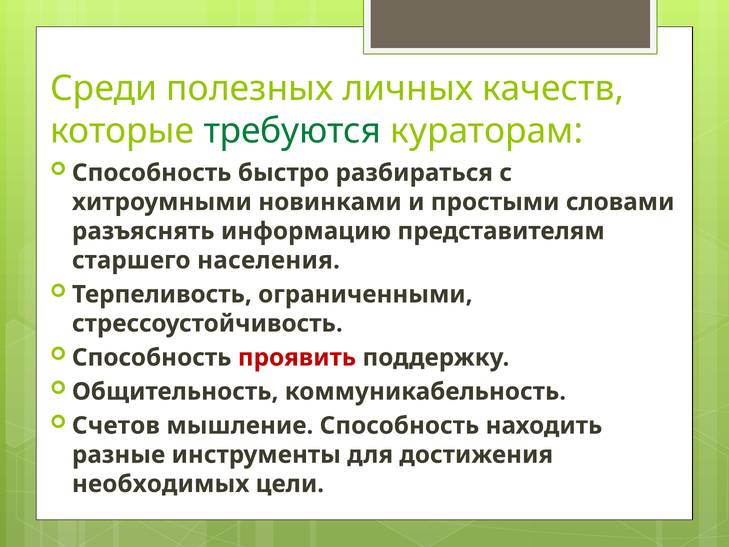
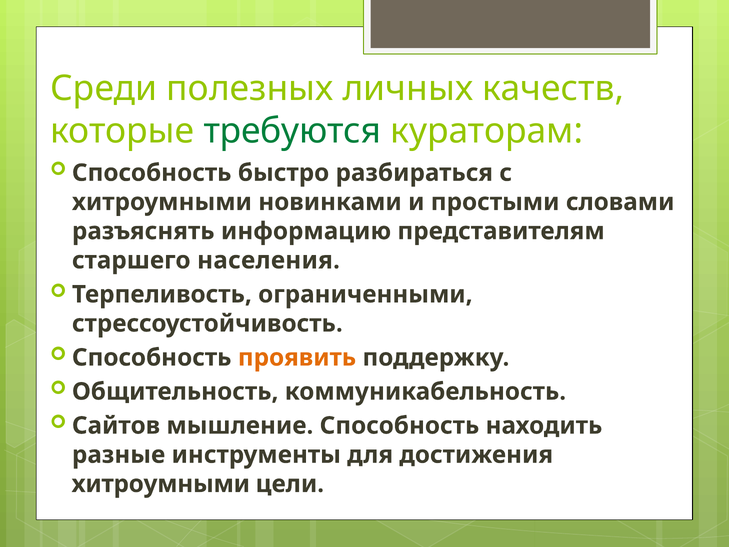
проявить colour: red -> orange
Счетов: Счетов -> Сайтов
необходимых at (161, 484): необходимых -> хитроумными
